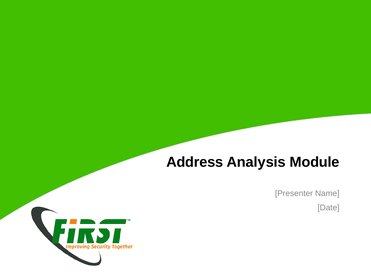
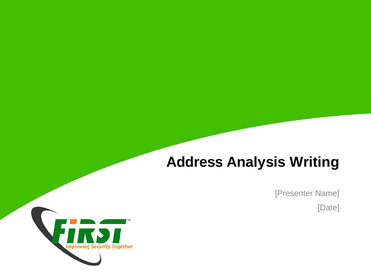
Module: Module -> Writing
